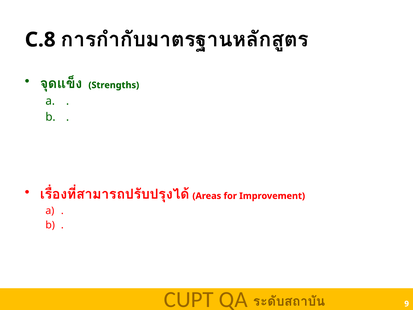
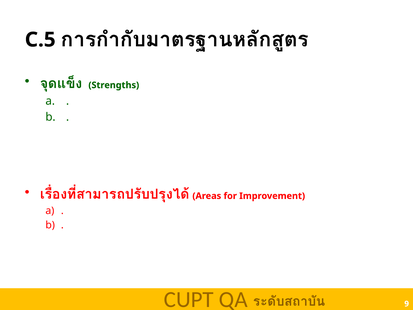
C.8: C.8 -> C.5
